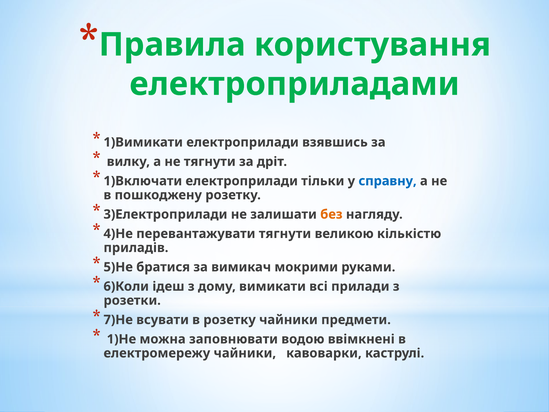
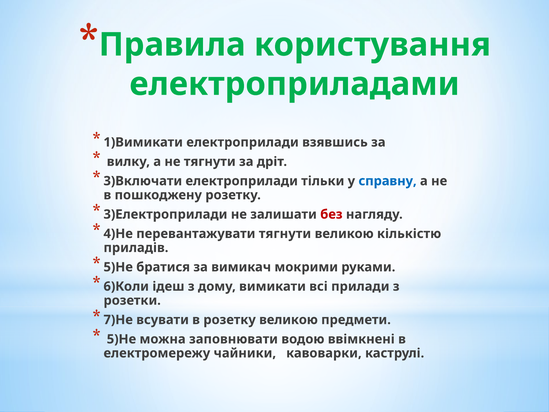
1)Включати: 1)Включати -> 3)Включати
без colour: orange -> red
розетку чайники: чайники -> великою
1)Не at (121, 339): 1)Не -> 5)Не
